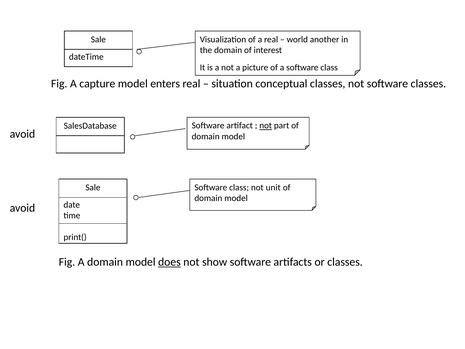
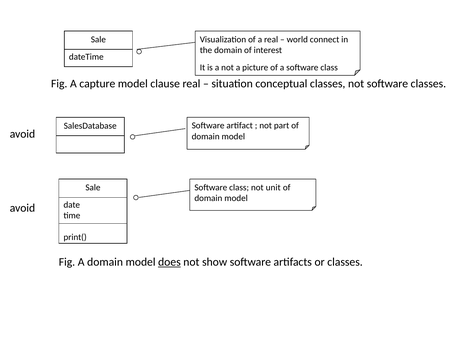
another: another -> connect
enters: enters -> clause
not at (266, 126) underline: present -> none
